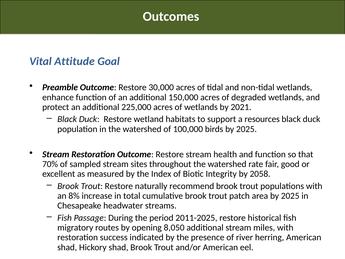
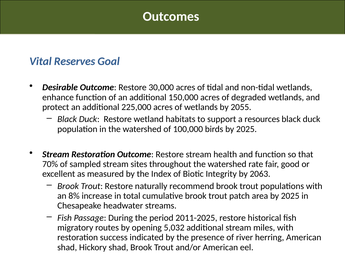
Attitude: Attitude -> Reserves
Preamble: Preamble -> Desirable
2021: 2021 -> 2055
2058: 2058 -> 2063
8,050: 8,050 -> 5,032
